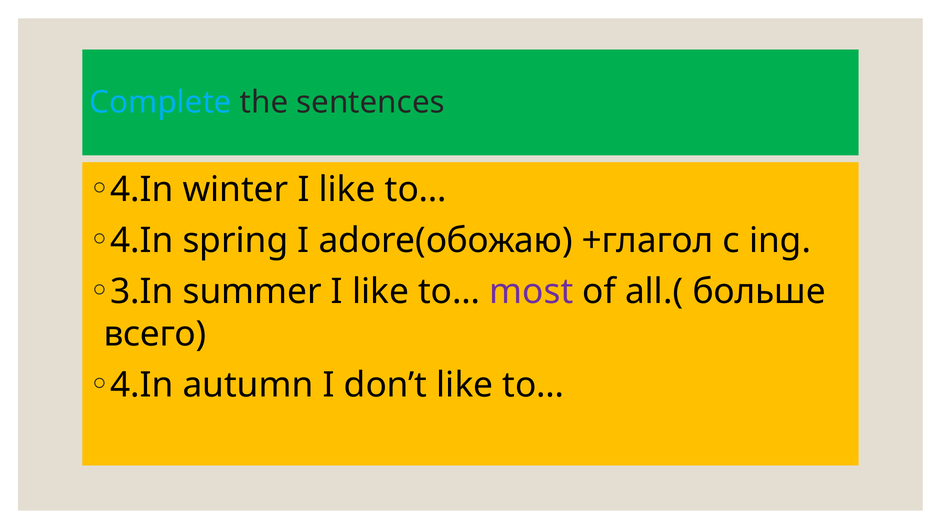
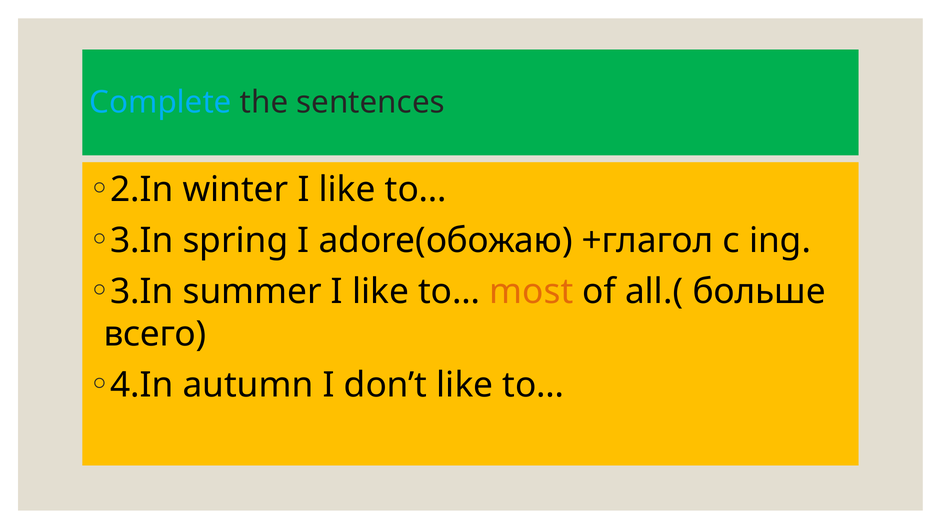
4.In at (142, 189): 4.In -> 2.In
4.In at (142, 241): 4.In -> 3.In
most colour: purple -> orange
